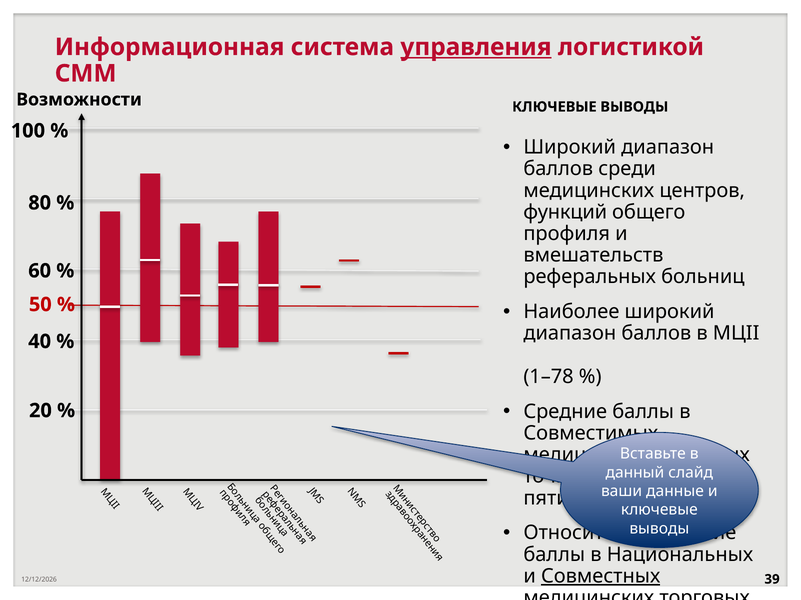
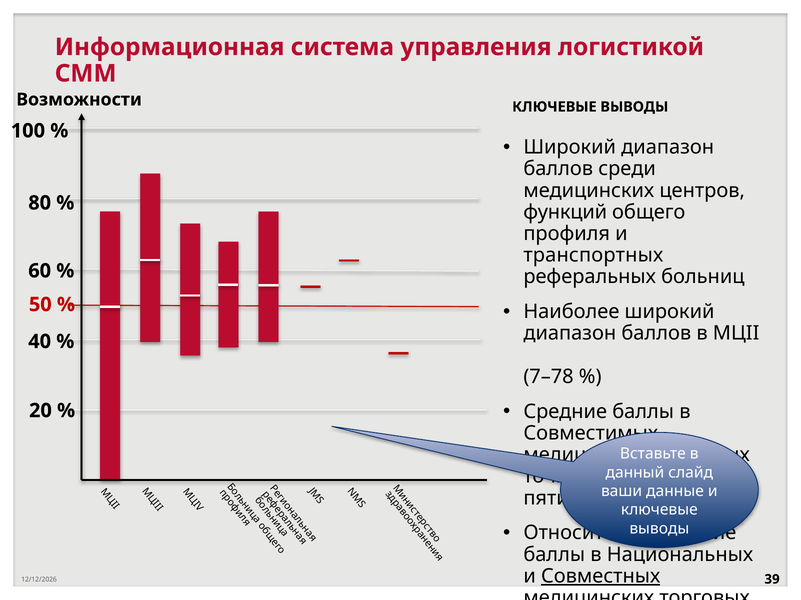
управления underline: present -> none
вмешательств: вмешательств -> транспортных
1–78: 1–78 -> 7–78
